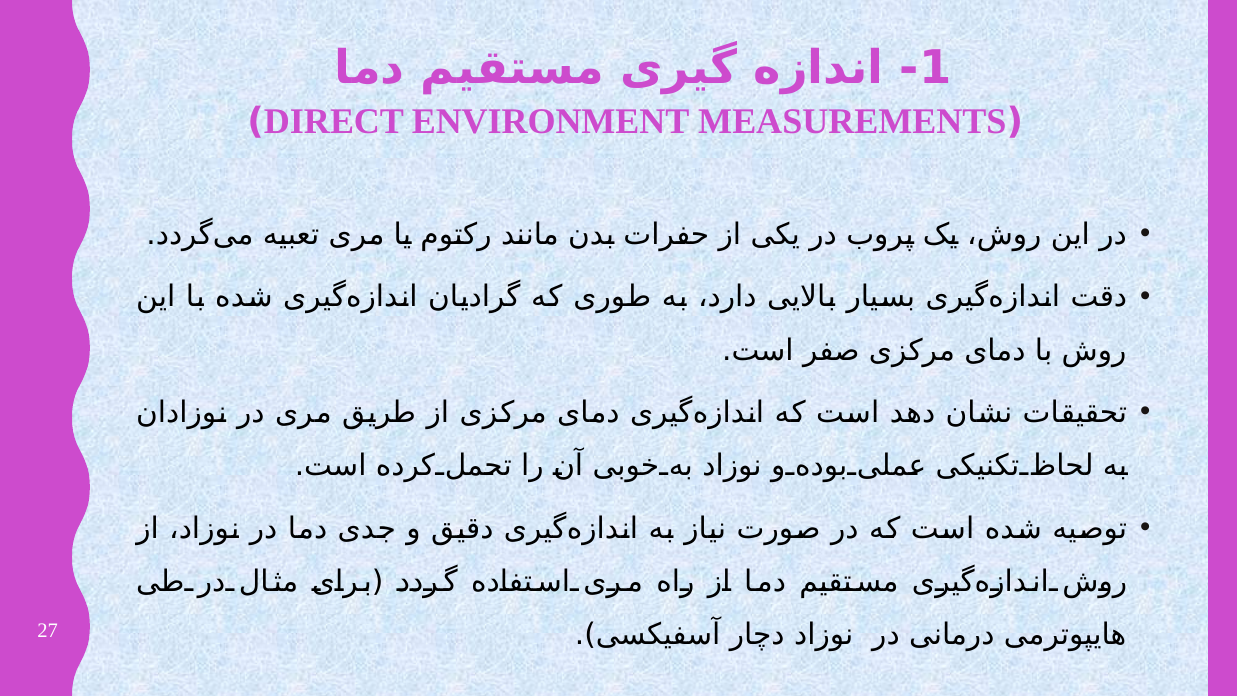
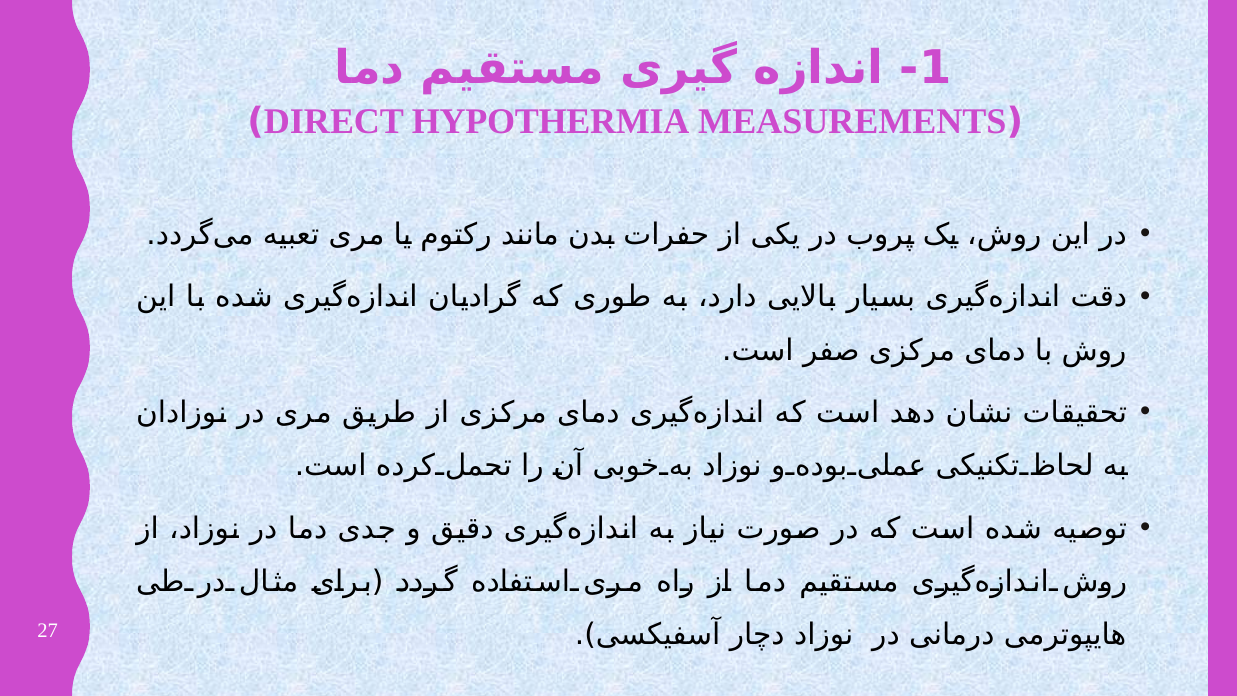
ENVIRONMENT: ENVIRONMENT -> HYPOTHERMIA
